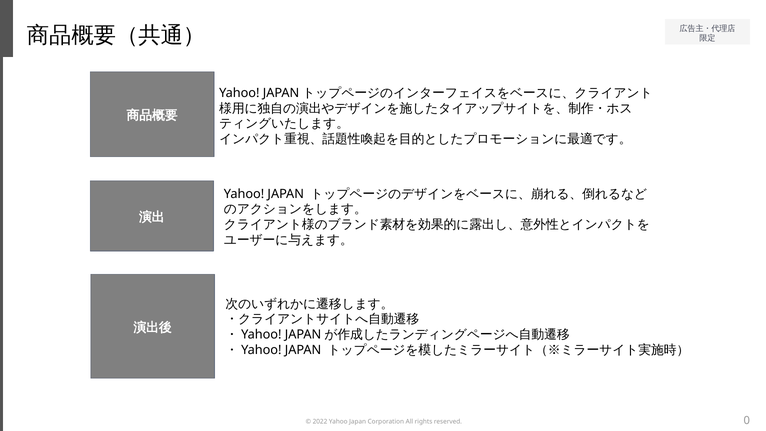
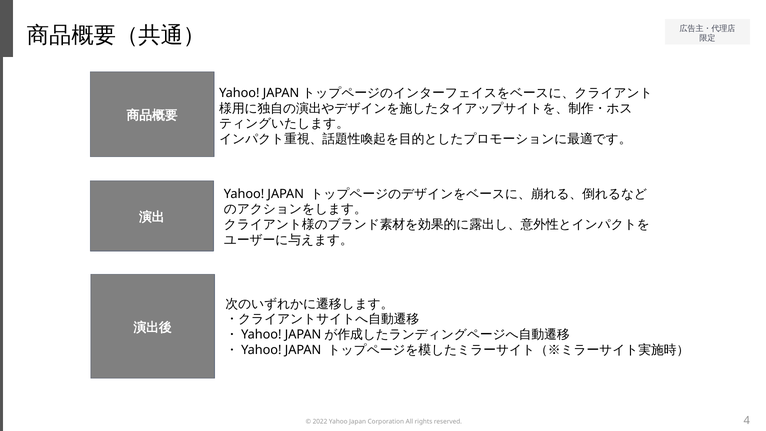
0: 0 -> 4
